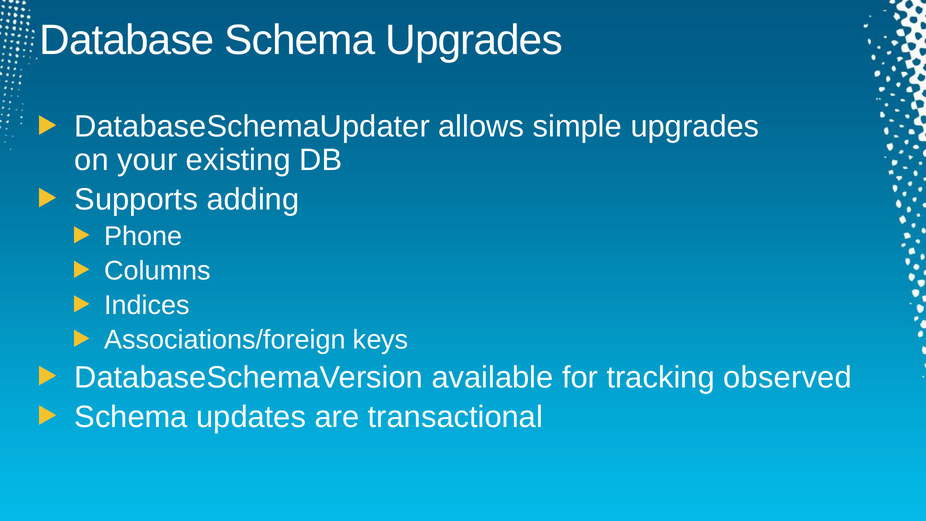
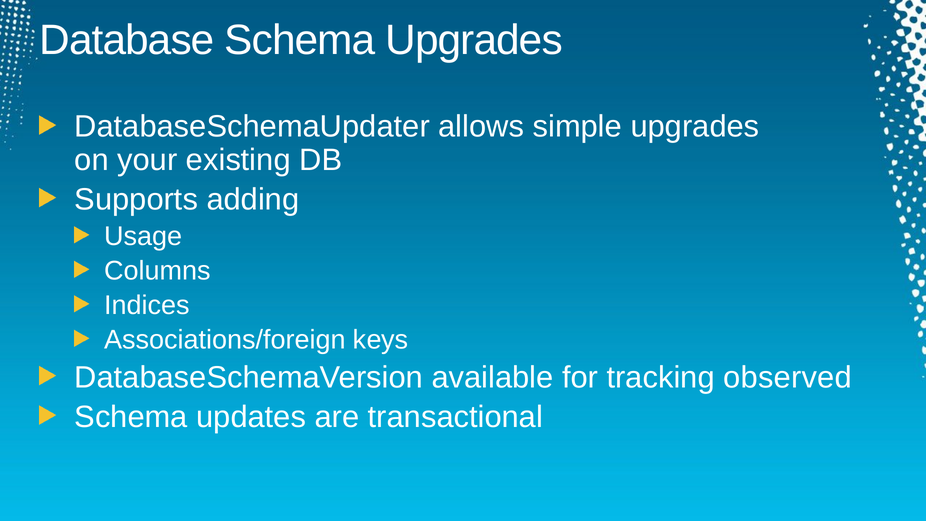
Phone: Phone -> Usage
